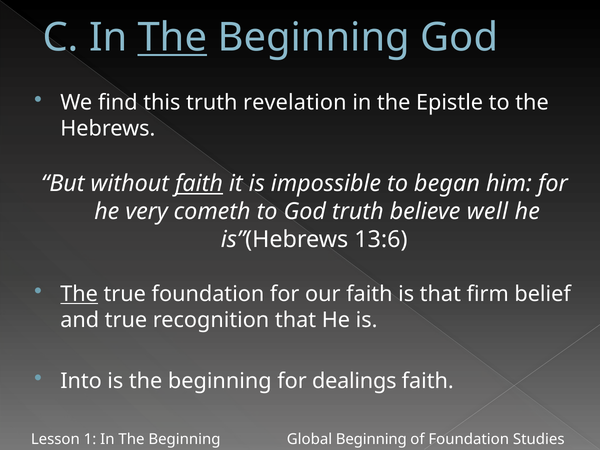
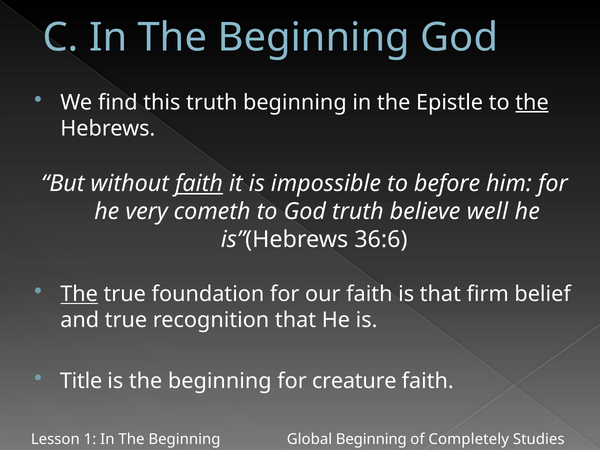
The at (172, 38) underline: present -> none
truth revelation: revelation -> beginning
the at (532, 103) underline: none -> present
began: began -> before
13:6: 13:6 -> 36:6
Into: Into -> Title
dealings: dealings -> creature
of Foundation: Foundation -> Completely
